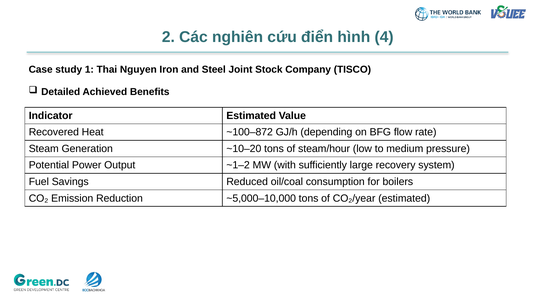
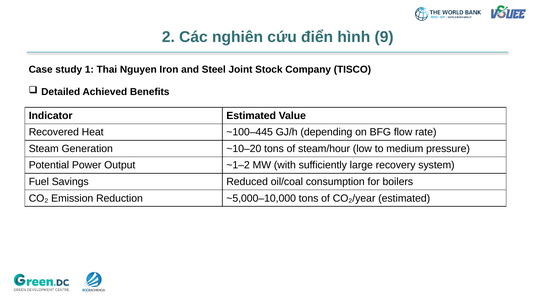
4: 4 -> 9
~100–872: ~100–872 -> ~100–445
